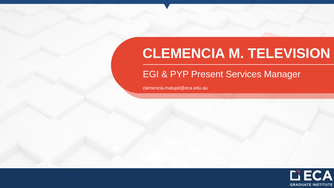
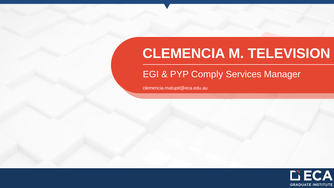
Present: Present -> Comply
